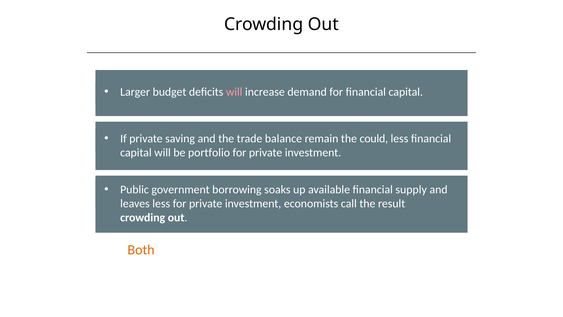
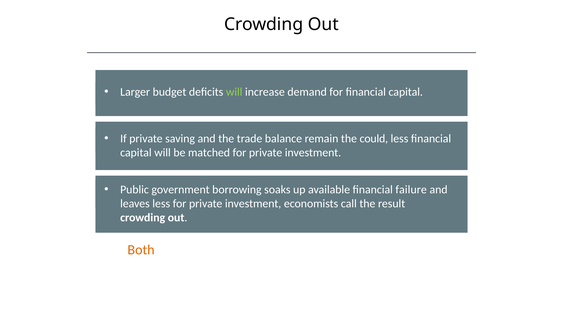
will at (234, 92) colour: pink -> light green
portfolio: portfolio -> matched
supply: supply -> failure
